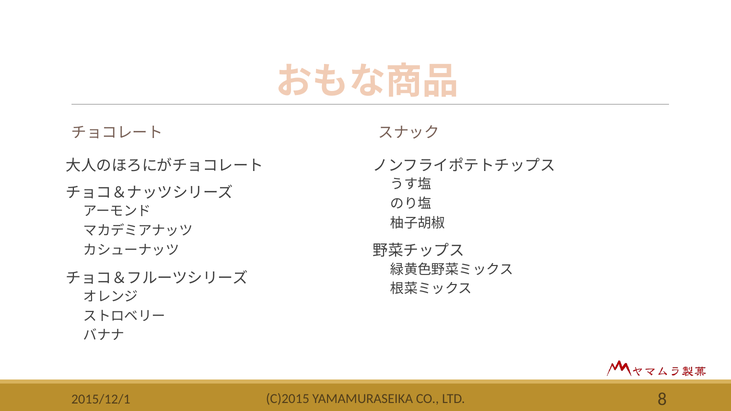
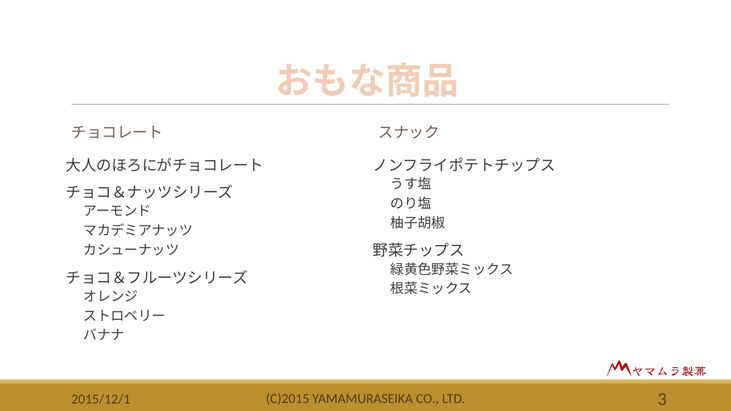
8: 8 -> 3
